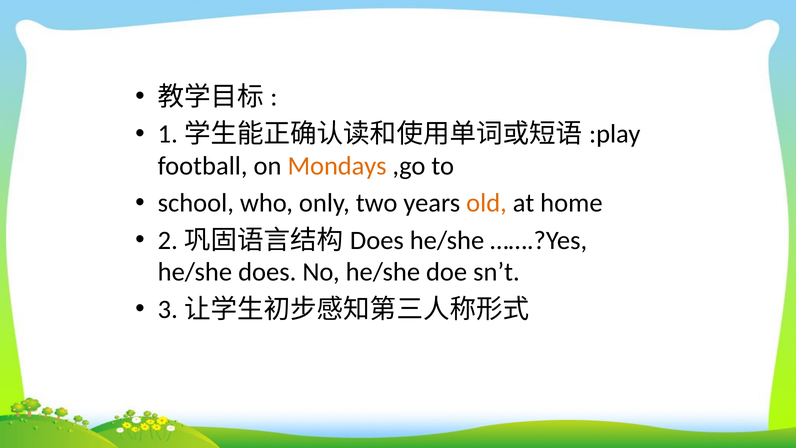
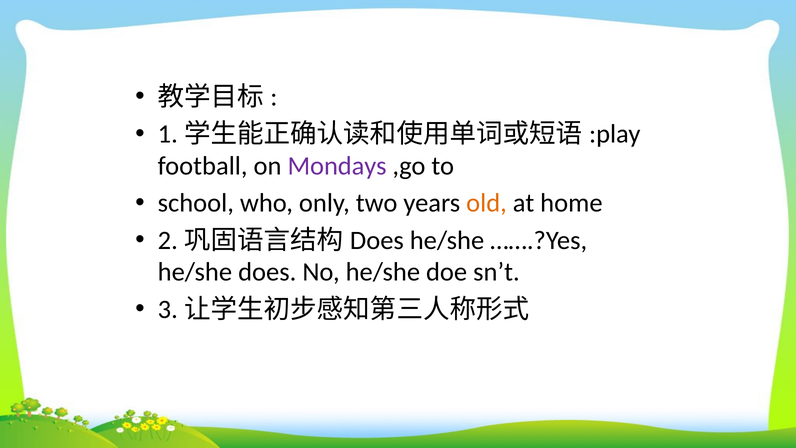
Mondays colour: orange -> purple
